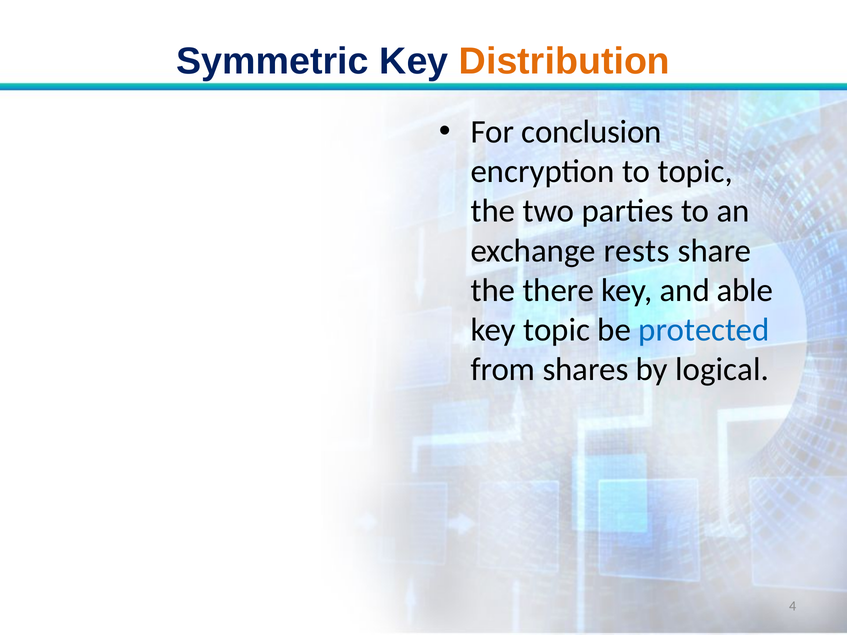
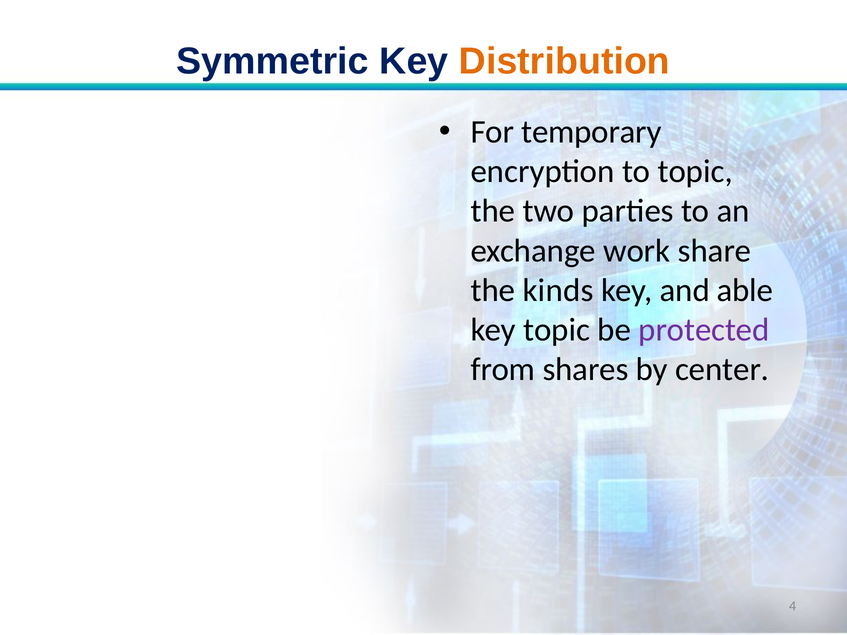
conclusion: conclusion -> temporary
rests: rests -> work
there: there -> kinds
protected colour: blue -> purple
logical: logical -> center
